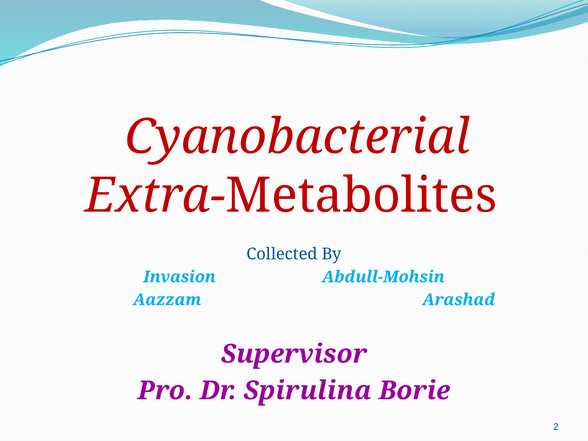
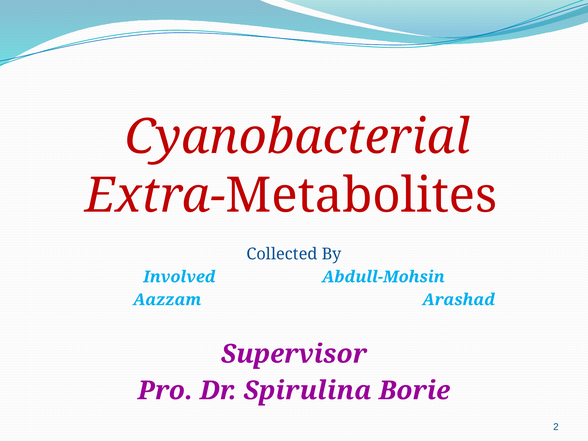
Invasion: Invasion -> Involved
